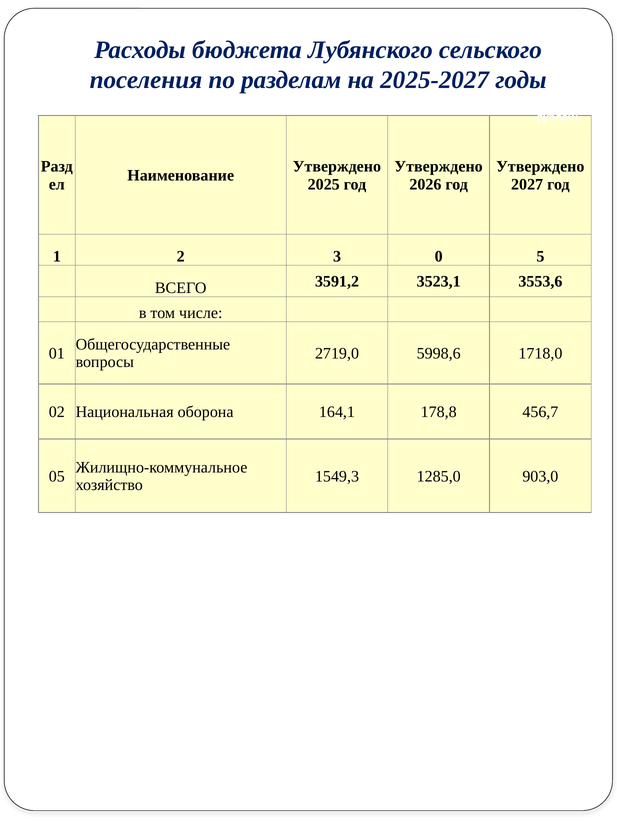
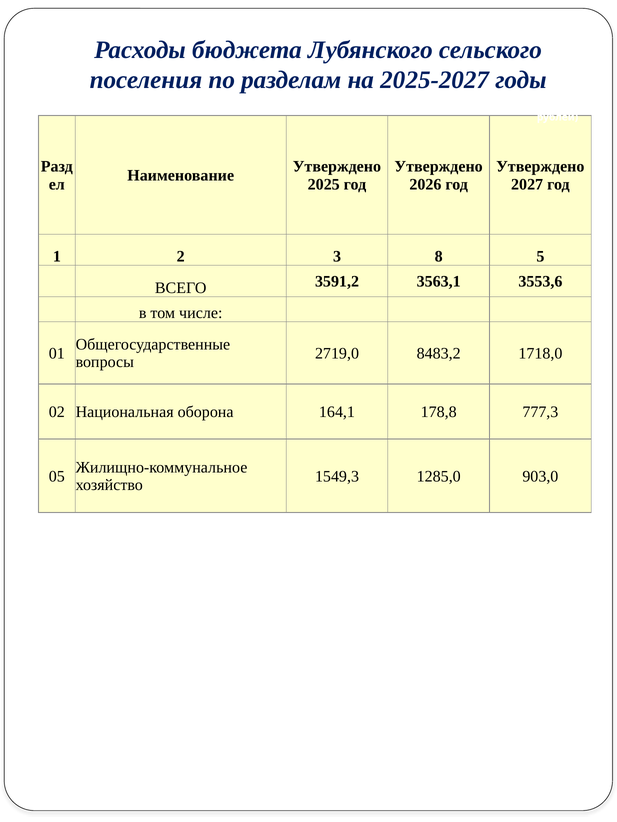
0: 0 -> 8
3523,1: 3523,1 -> 3563,1
5998,6: 5998,6 -> 8483,2
456,7: 456,7 -> 777,3
